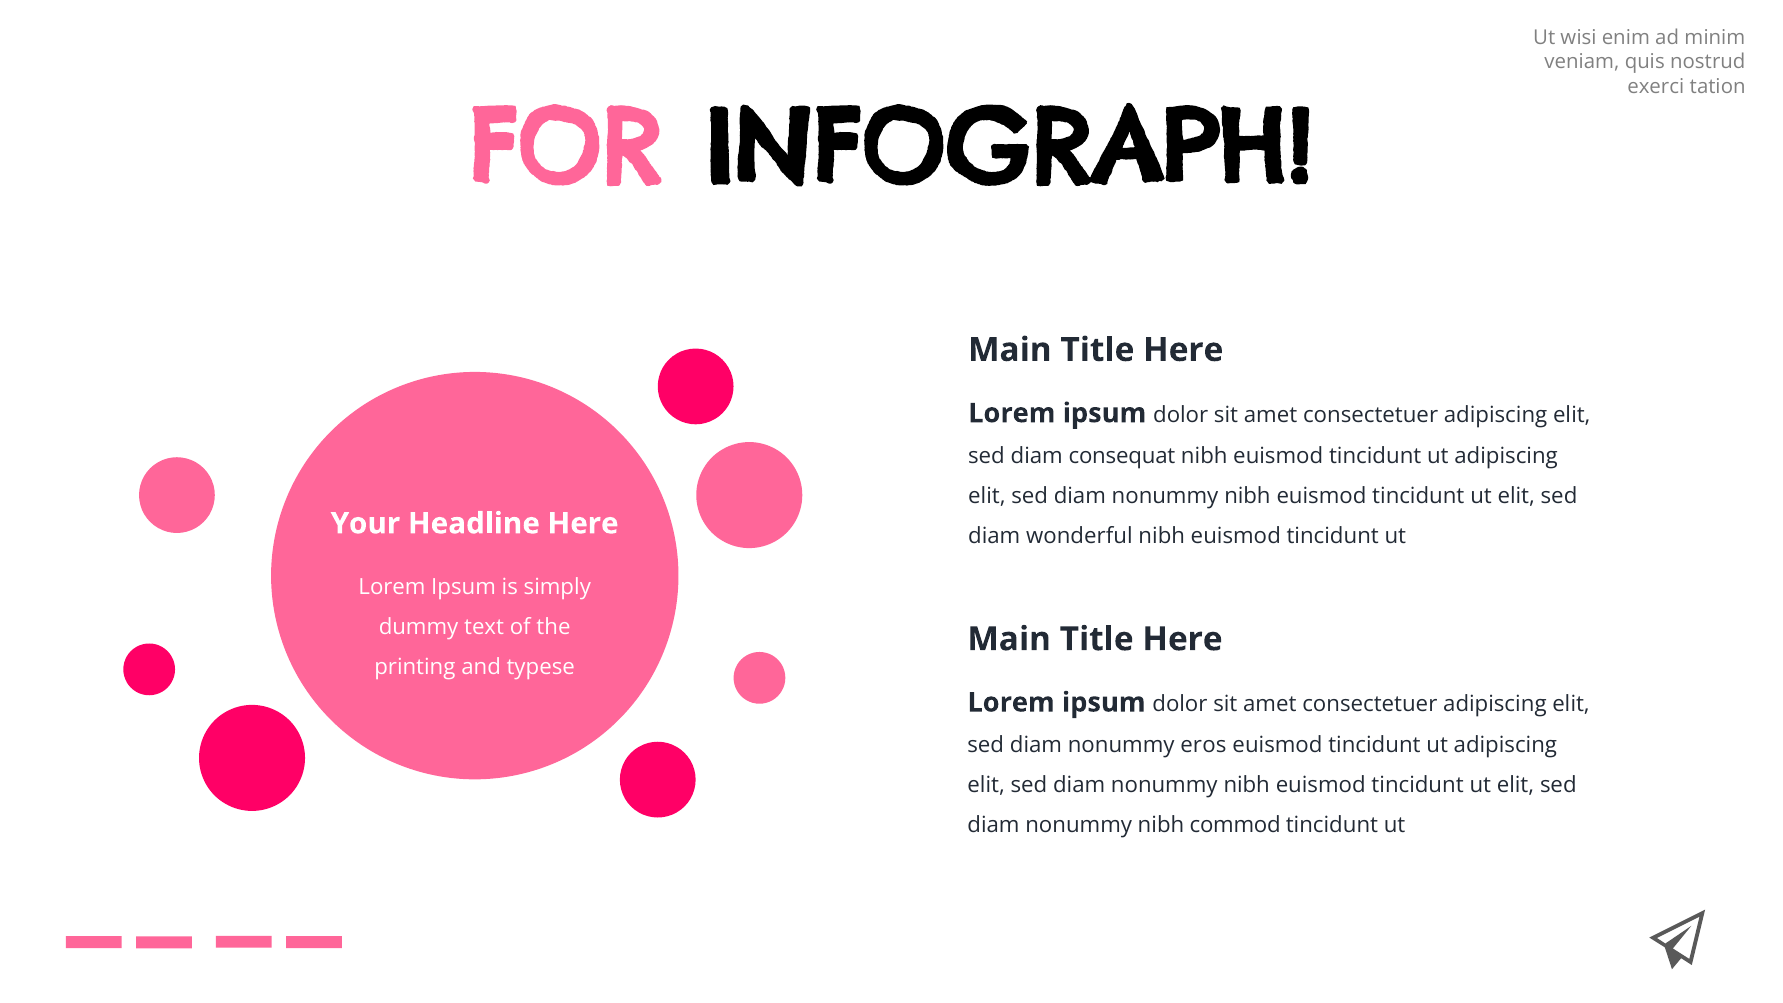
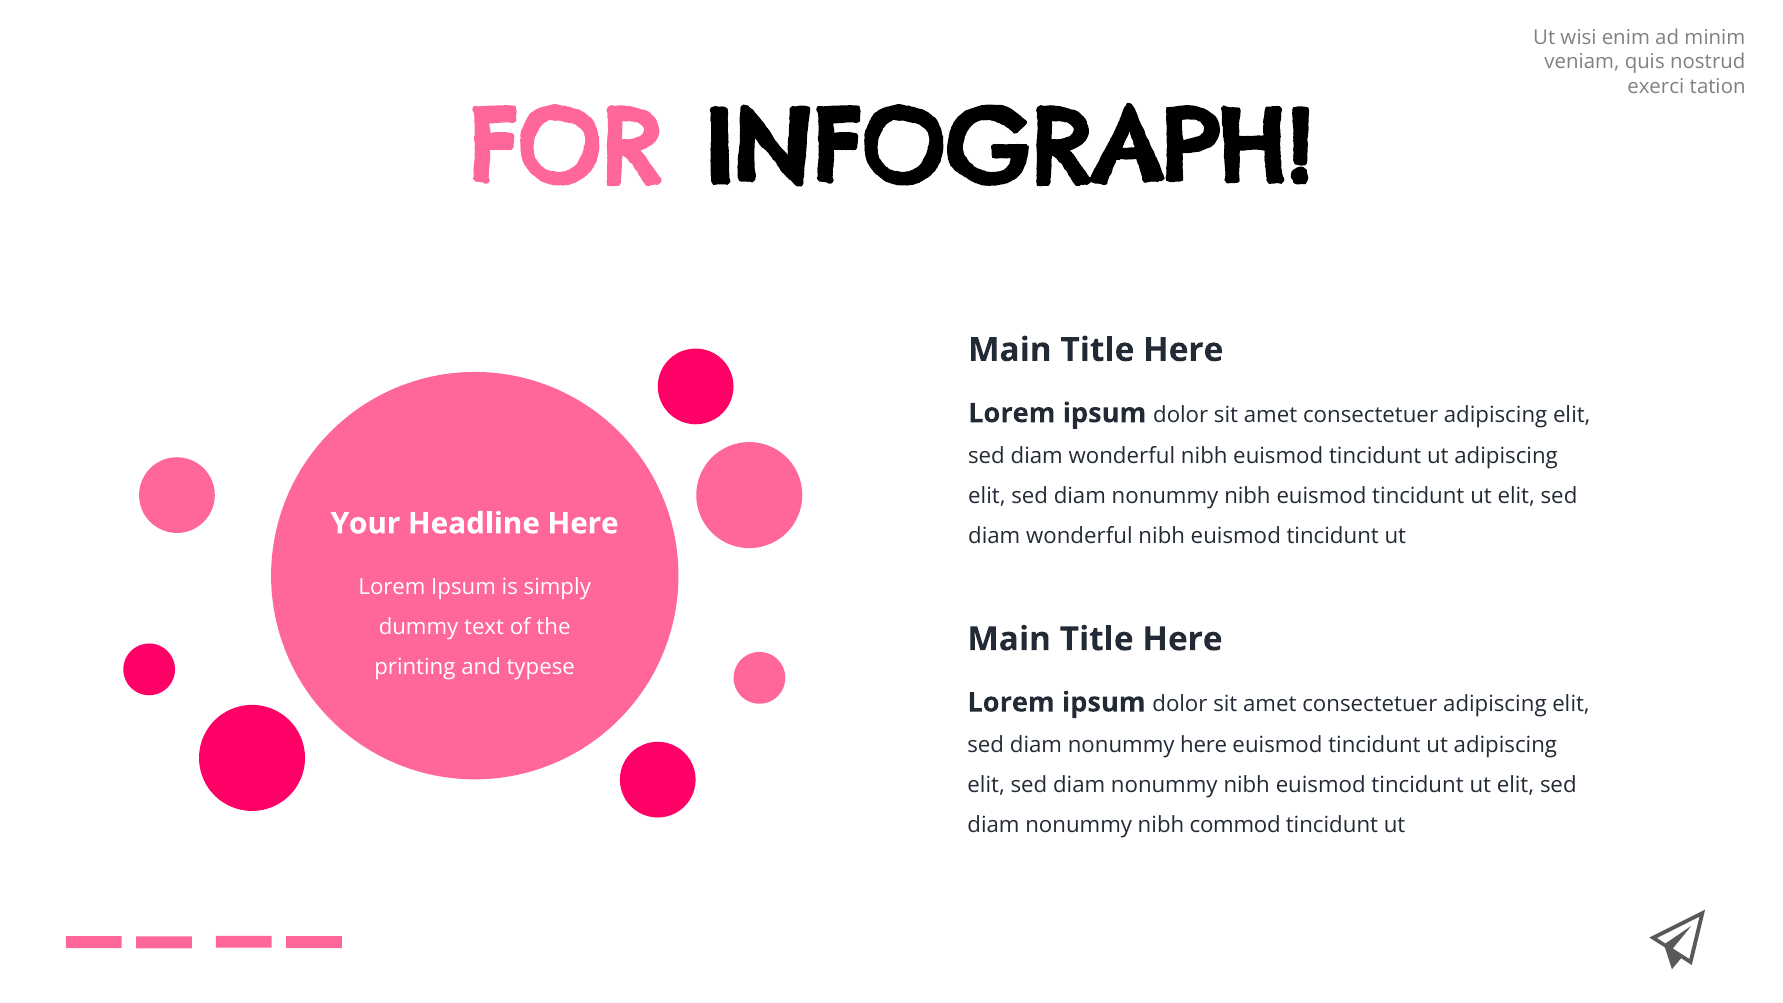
consequat at (1122, 456): consequat -> wonderful
nonummy eros: eros -> here
